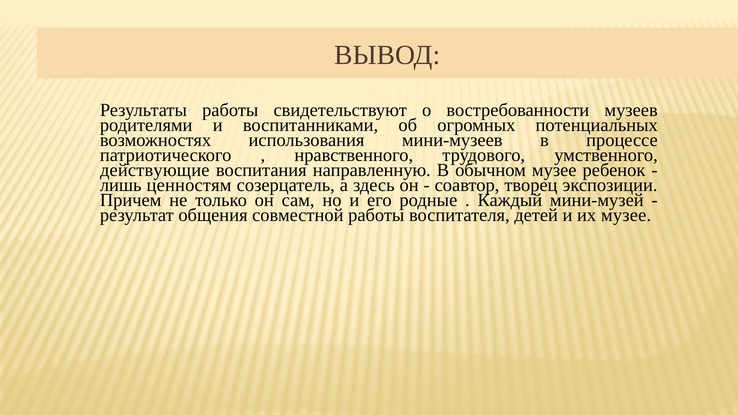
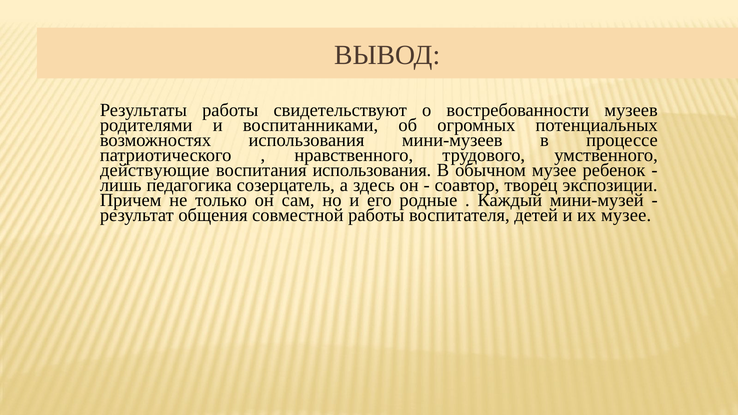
воспитания направленную: направленную -> использования
ценностям: ценностям -> педагогика
